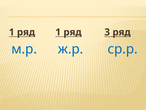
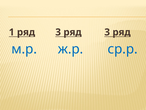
1 ряд 1: 1 -> 3
